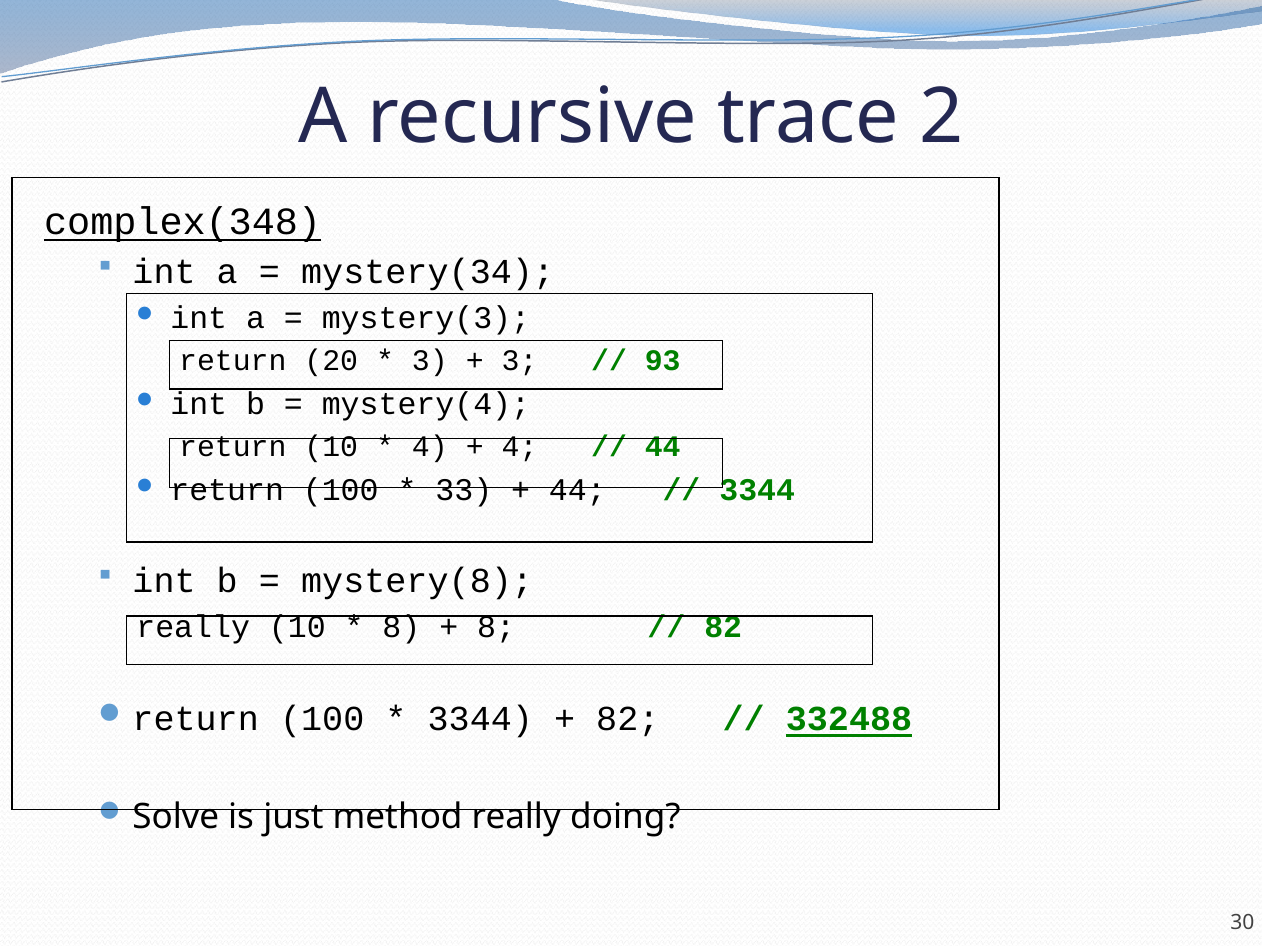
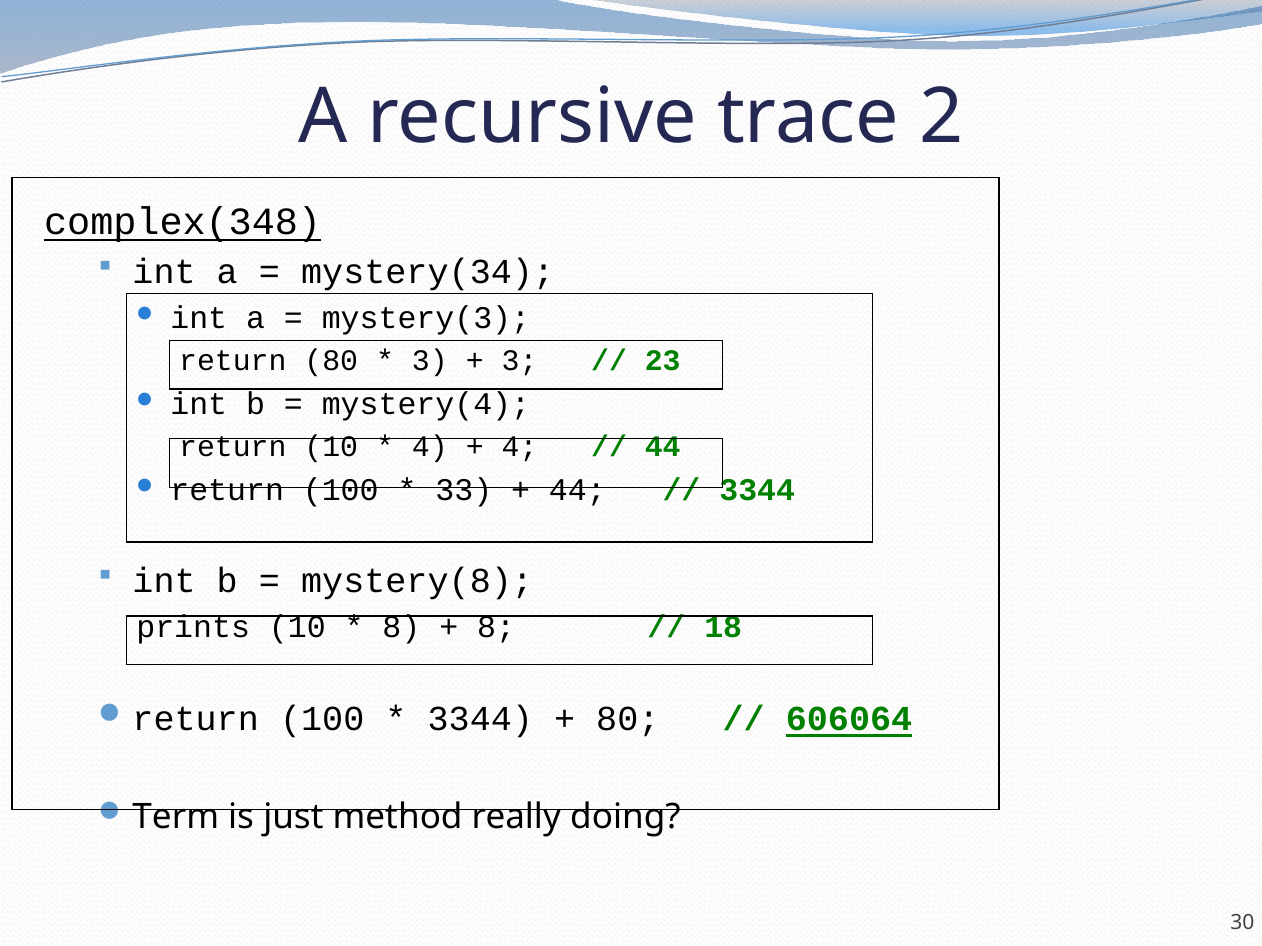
return 20: 20 -> 80
93: 93 -> 23
really at (193, 628): really -> prints
82 at (723, 628): 82 -> 18
82 at (628, 719): 82 -> 80
332488: 332488 -> 606064
Solve: Solve -> Term
